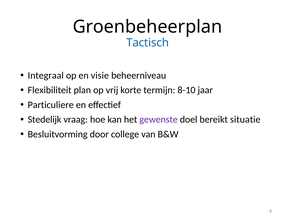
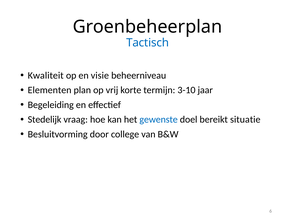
Integraal: Integraal -> Kwaliteit
Flexibiliteit: Flexibiliteit -> Elementen
8-10: 8-10 -> 3-10
Particuliere: Particuliere -> Begeleiding
gewenste colour: purple -> blue
